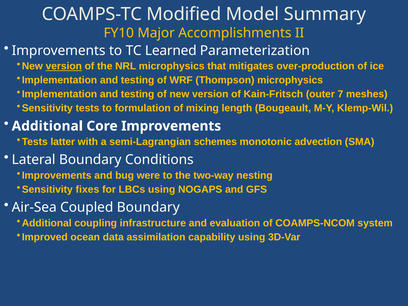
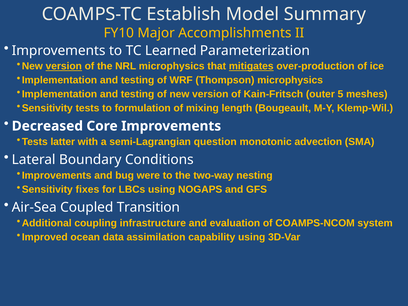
Modified: Modified -> Establish
mitigates underline: none -> present
7: 7 -> 5
Additional at (47, 126): Additional -> Decreased
schemes: schemes -> question
Coupled Boundary: Boundary -> Transition
